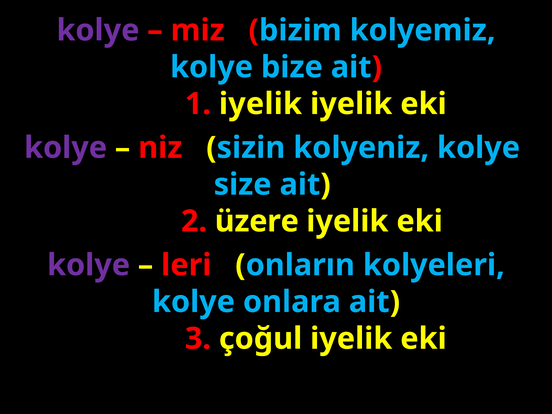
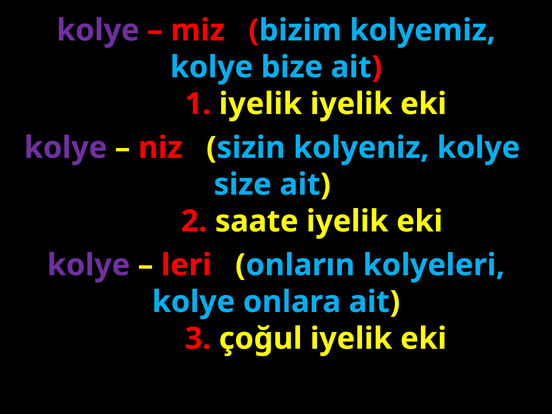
üzere: üzere -> saate
